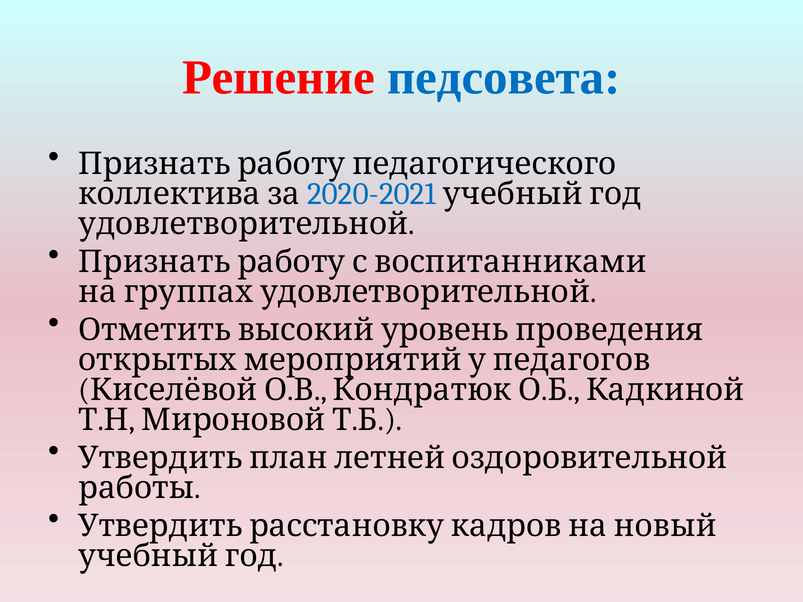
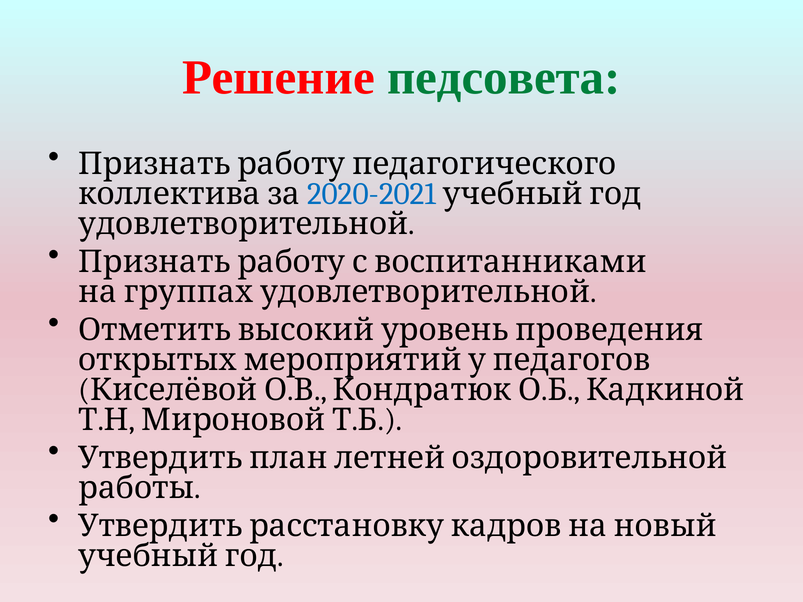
педсовета colour: blue -> green
